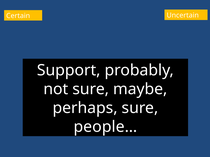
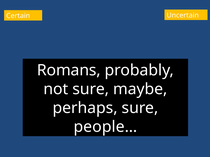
Support: Support -> Romans
